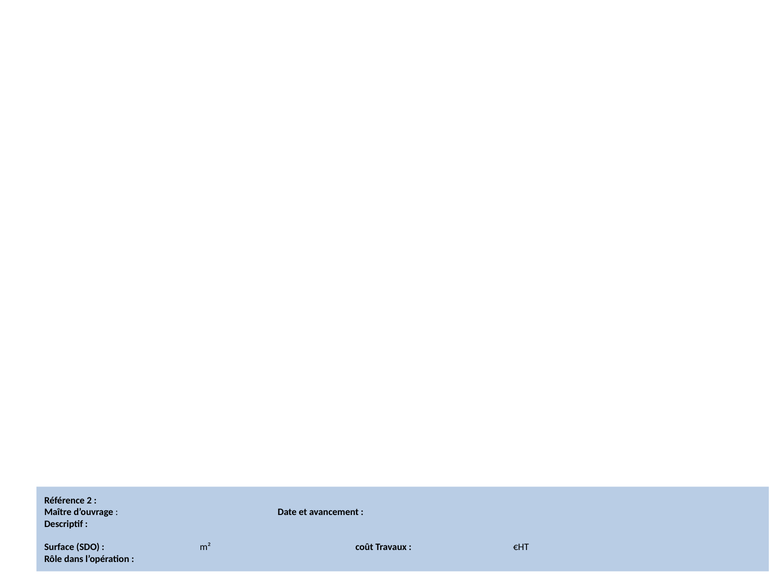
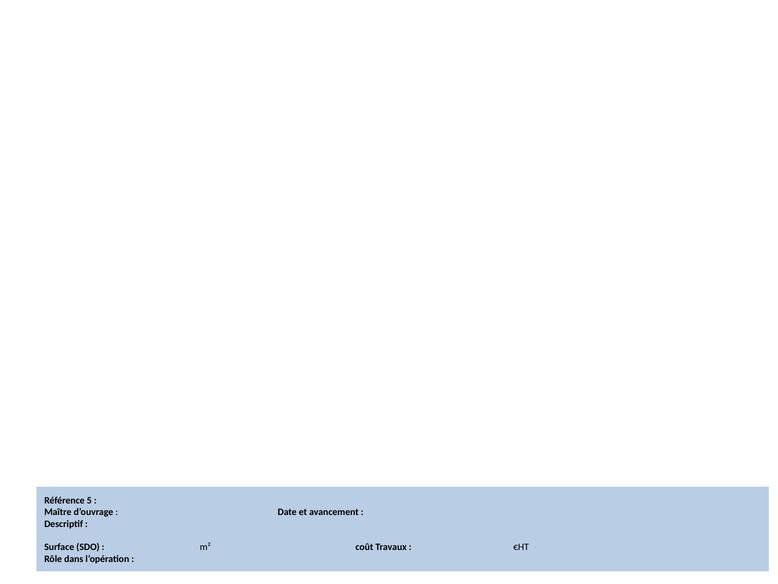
2: 2 -> 5
